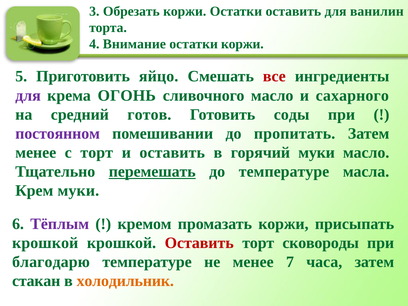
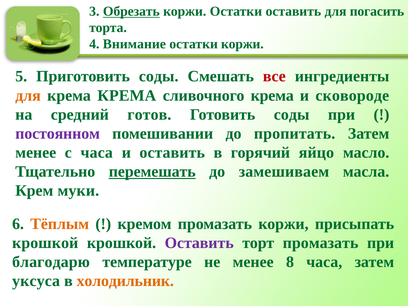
Обрезать underline: none -> present
ванилин: ванилин -> погасить
Приготовить яйцо: яйцо -> соды
для at (28, 95) colour: purple -> orange
крема ОГОНЬ: ОГОНЬ -> КРЕМА
сливочного масло: масло -> крема
сахарного: сахарного -> сковороде
с торт: торт -> часа
горячий муки: муки -> яйцо
до температуре: температуре -> замешиваем
Тёплым colour: purple -> orange
Оставить at (199, 243) colour: red -> purple
торт сковороды: сковороды -> промазать
7: 7 -> 8
стакан: стакан -> уксуса
